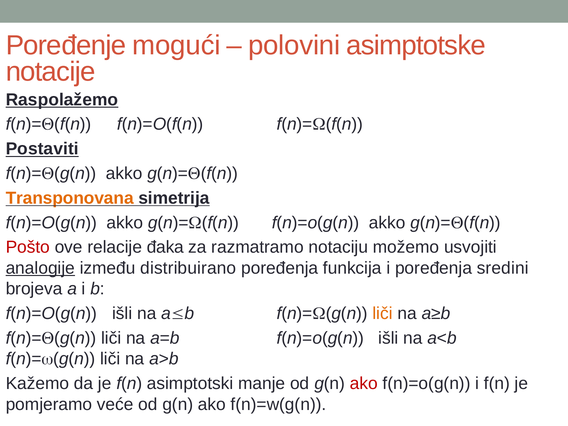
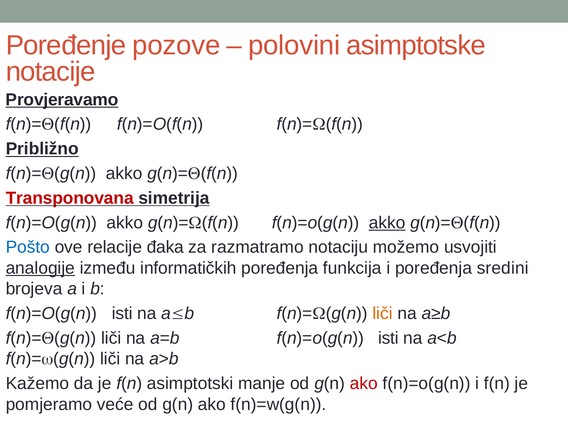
mogući: mogući -> pozove
Raspolažemo: Raspolažemo -> Provjeravamo
Postaviti: Postaviti -> Približno
Transponovana colour: orange -> red
akko at (387, 223) underline: none -> present
Pošto colour: red -> blue
distribuirano: distribuirano -> informatičkih
išli at (122, 313): išli -> isti
a=b f(n)=o(g(n išli: išli -> isti
